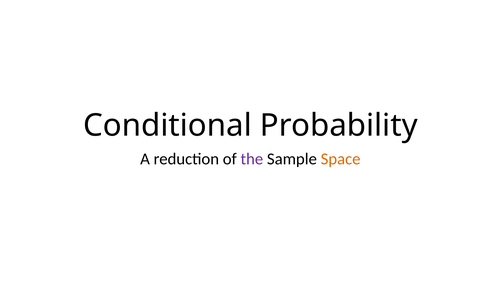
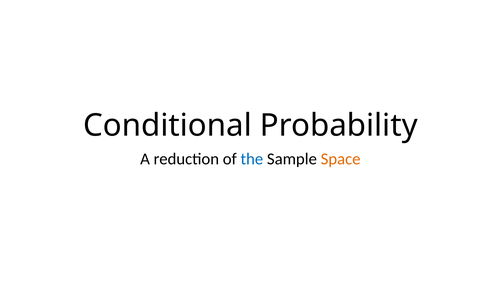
the colour: purple -> blue
